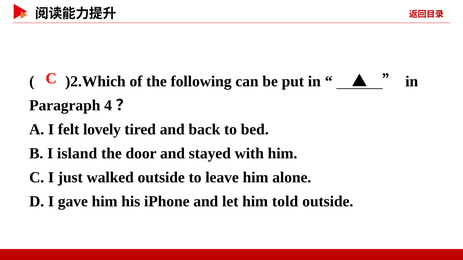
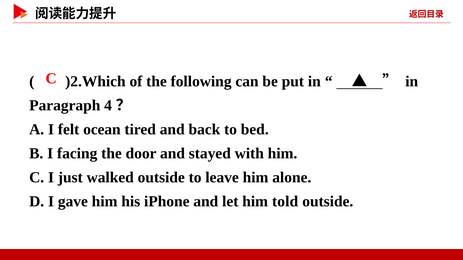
lovely: lovely -> ocean
island: island -> facing
